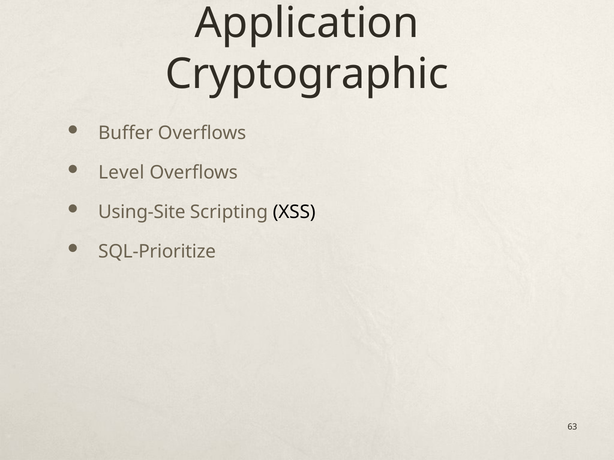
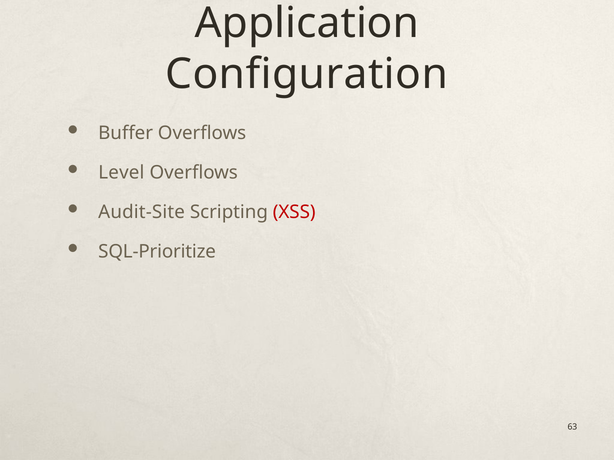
Cryptographic: Cryptographic -> Configuration
Using-Site: Using-Site -> Audit-Site
XSS colour: black -> red
